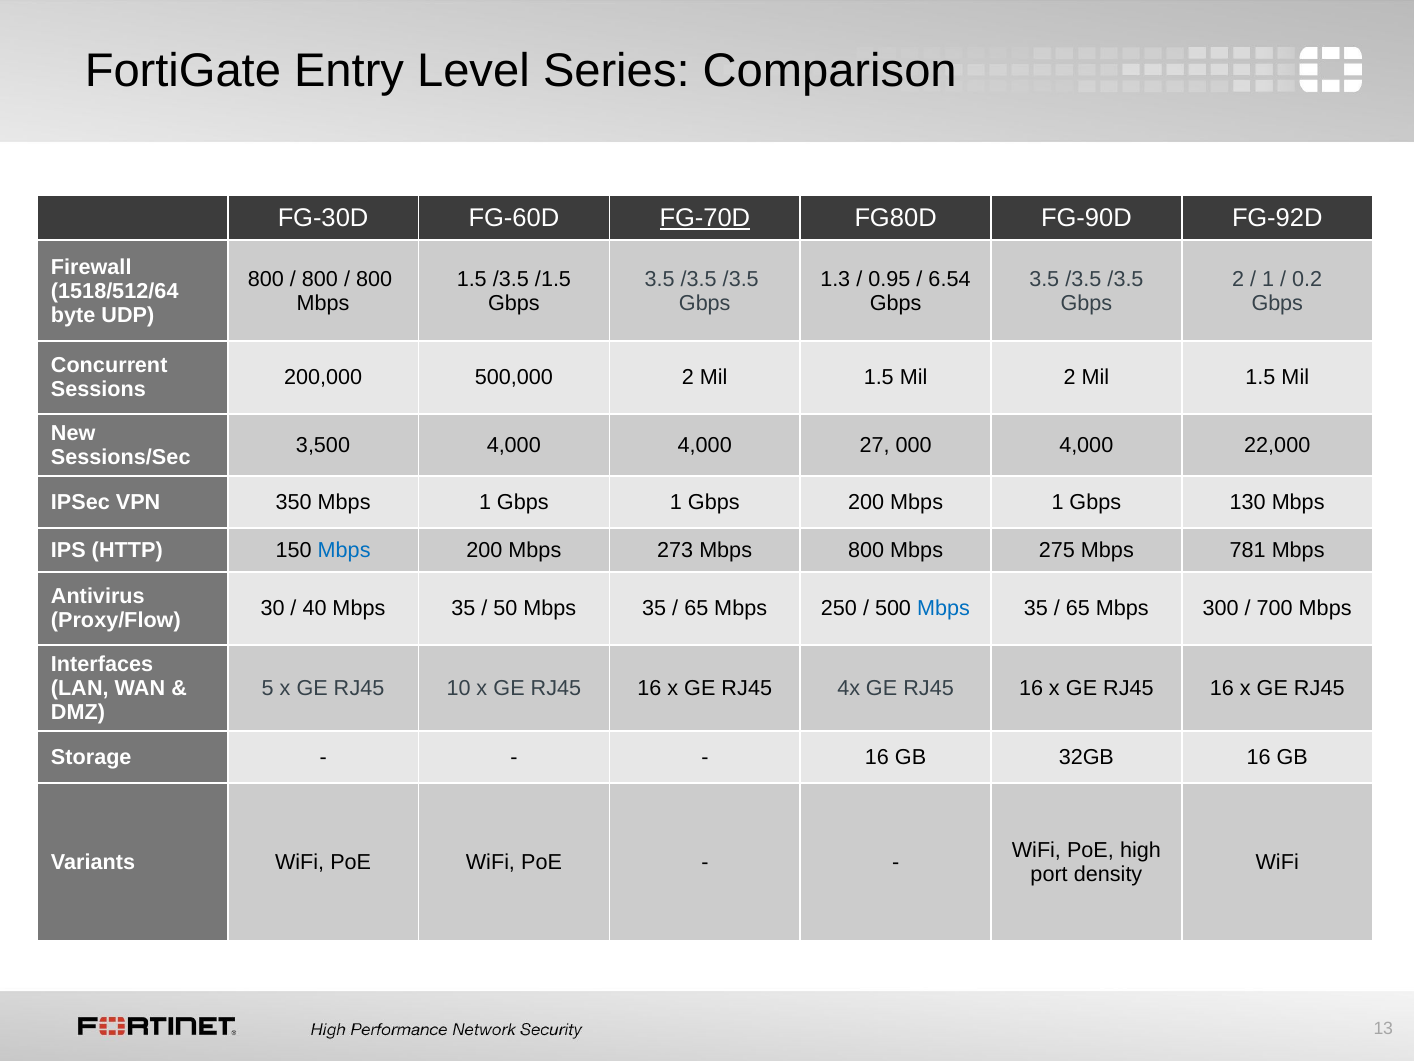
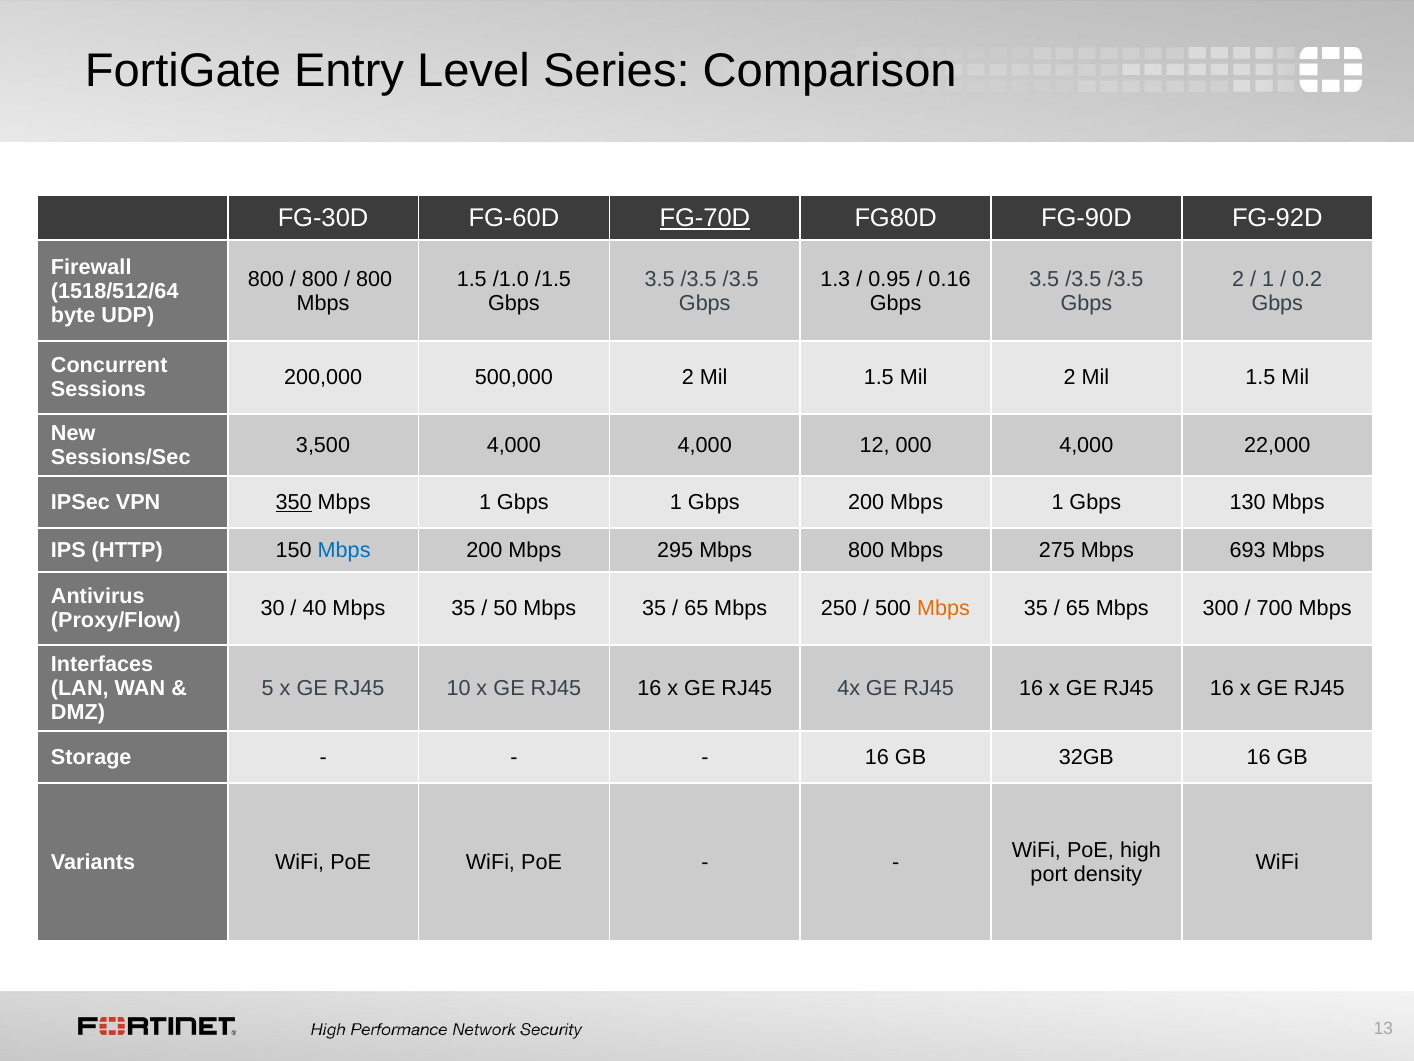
1.5 /3.5: /3.5 -> /1.0
6.54: 6.54 -> 0.16
27: 27 -> 12
350 underline: none -> present
273: 273 -> 295
781: 781 -> 693
Mbps at (944, 608) colour: blue -> orange
